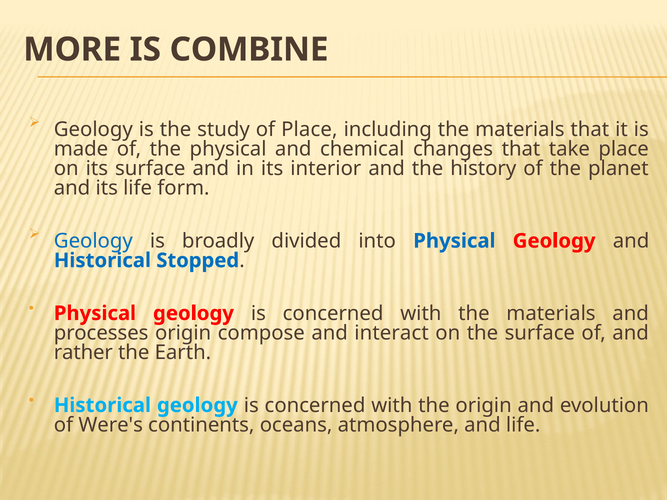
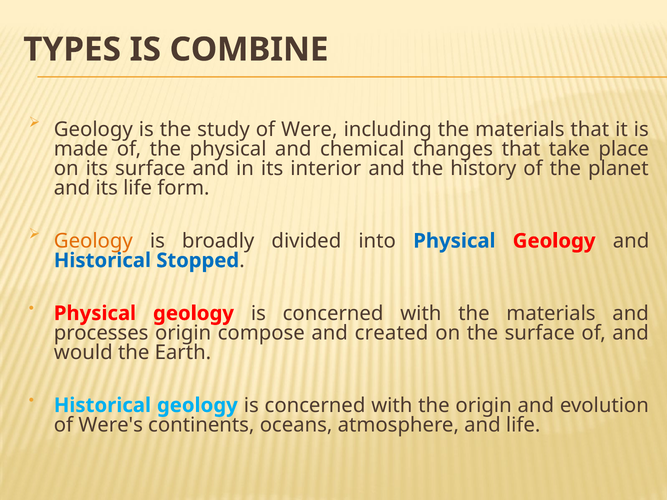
MORE: MORE -> TYPES
of Place: Place -> Were
Geology at (93, 241) colour: blue -> orange
interact: interact -> created
rather: rather -> would
